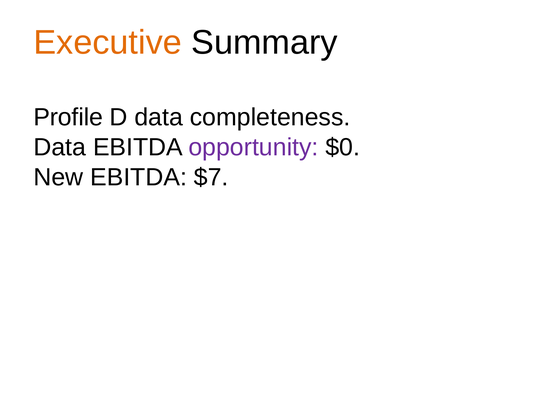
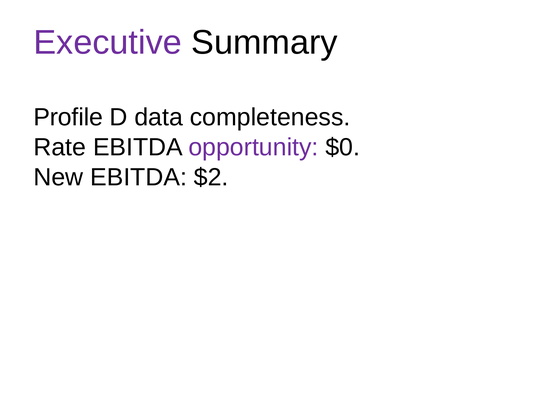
Executive colour: orange -> purple
Data at (60, 147): Data -> Rate
$7: $7 -> $2
